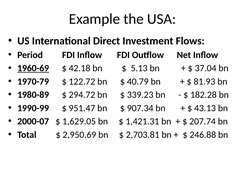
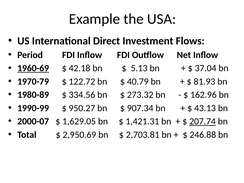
294.72: 294.72 -> 334.56
339.23: 339.23 -> 273.32
182.28: 182.28 -> 162.96
951.47: 951.47 -> 950.27
207.74 underline: none -> present
